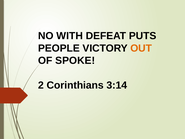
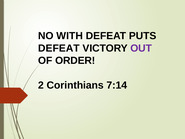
PEOPLE at (59, 48): PEOPLE -> DEFEAT
OUT colour: orange -> purple
SPOKE: SPOKE -> ORDER
3:14: 3:14 -> 7:14
